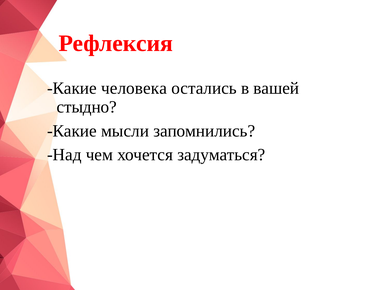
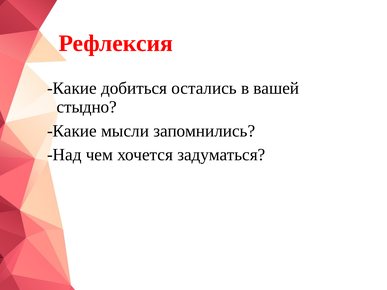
человека: человека -> добиться
